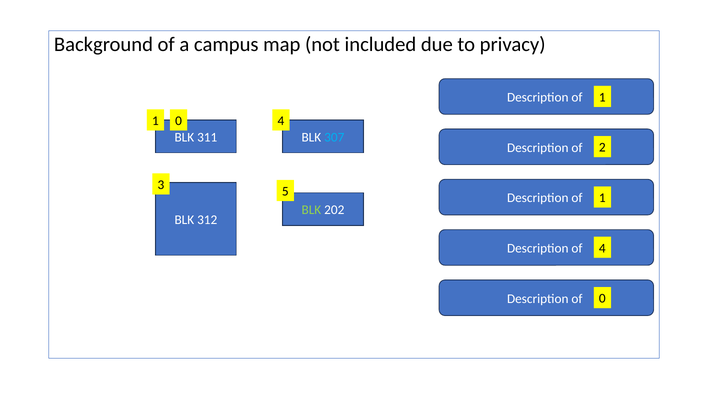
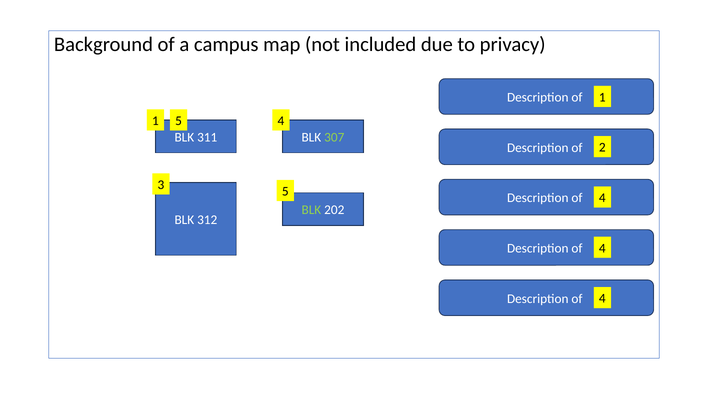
1 0: 0 -> 5
307 colour: light blue -> light green
1 at (602, 198): 1 -> 4
0 at (602, 299): 0 -> 4
